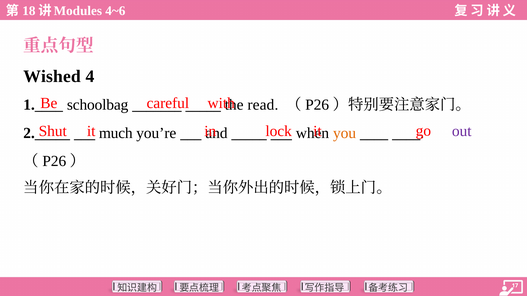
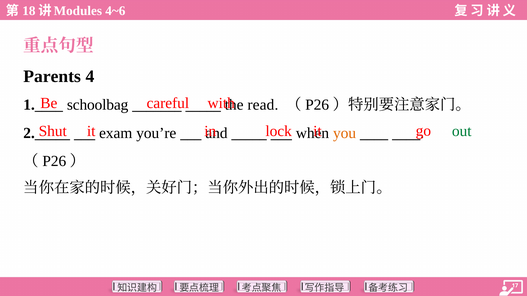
Wished: Wished -> Parents
out colour: purple -> green
much: much -> exam
